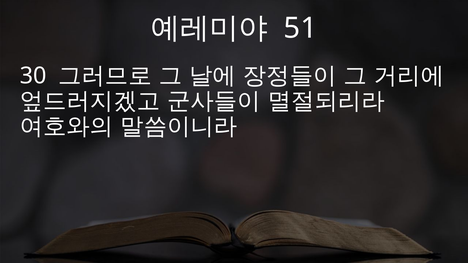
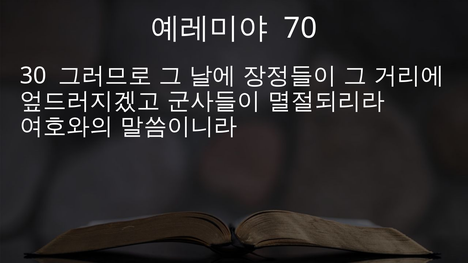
51: 51 -> 70
